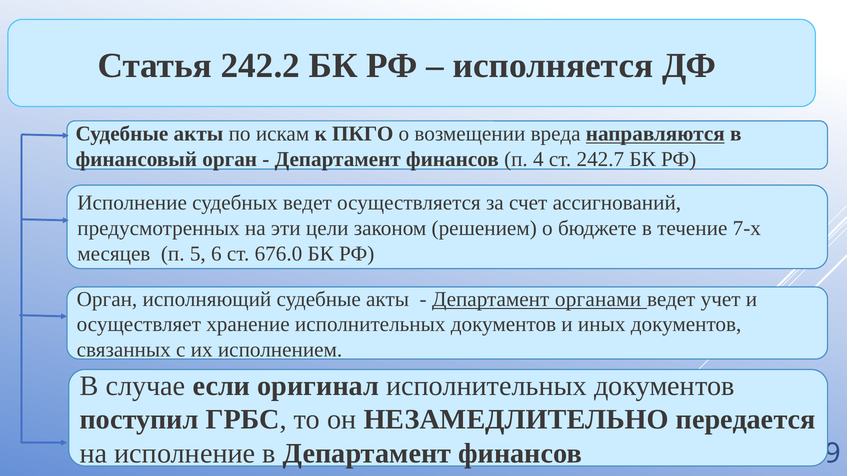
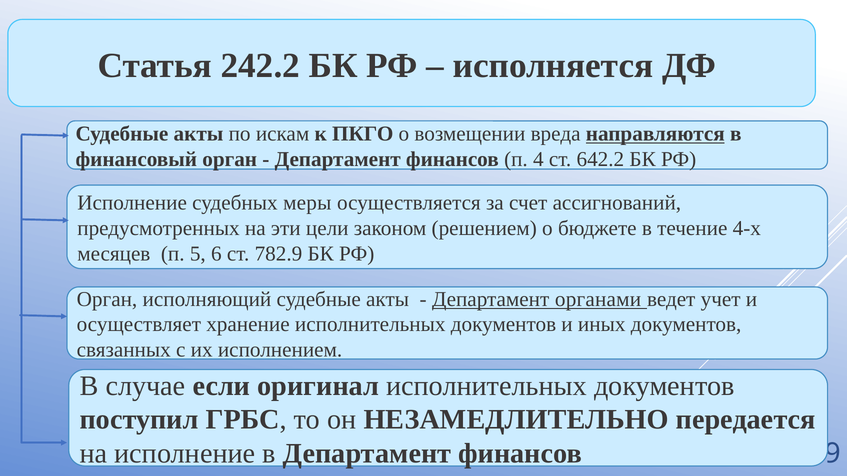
242.7: 242.7 -> 642.2
судебных ведет: ведет -> меры
7-х: 7-х -> 4-х
676.0: 676.0 -> 782.9
